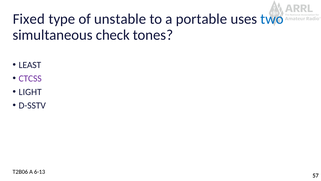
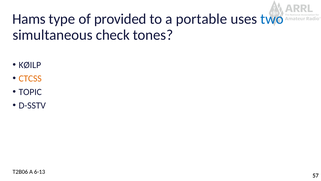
Fixed: Fixed -> Hams
unstable: unstable -> provided
LEAST: LEAST -> KØILP
CTCSS colour: purple -> orange
LIGHT: LIGHT -> TOPIC
